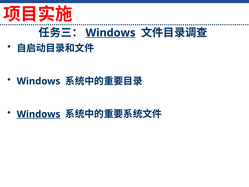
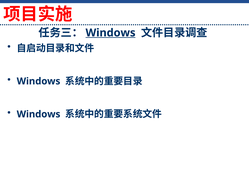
Windows at (39, 114) underline: present -> none
